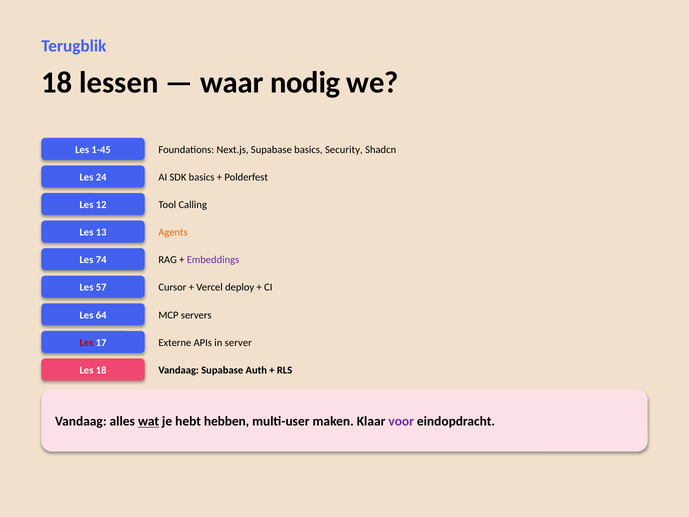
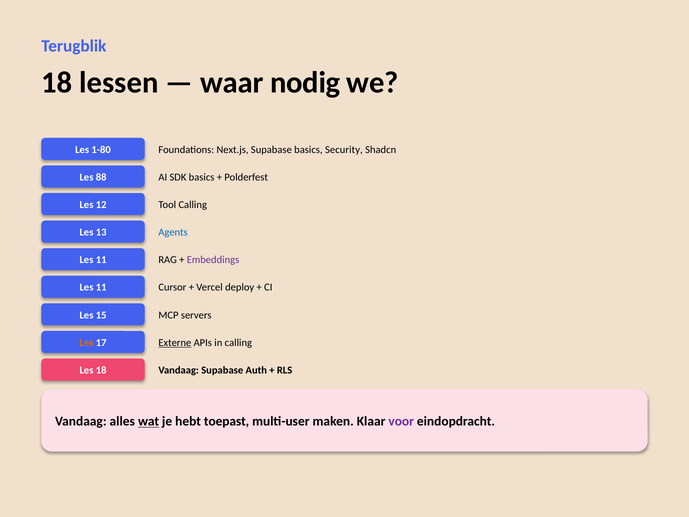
1-45: 1-45 -> 1-80
24: 24 -> 88
Agents colour: orange -> blue
74 at (101, 260): 74 -> 11
57 at (101, 287): 57 -> 11
64: 64 -> 15
Les at (86, 342) colour: red -> orange
Externe underline: none -> present
in server: server -> calling
hebben: hebben -> toepast
